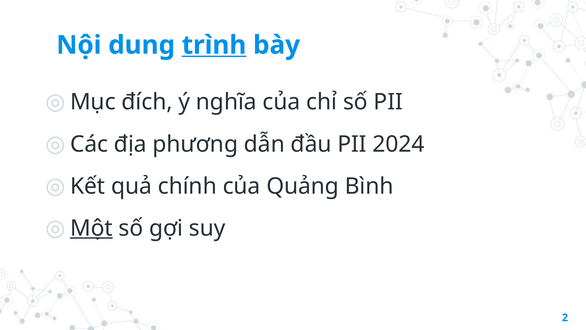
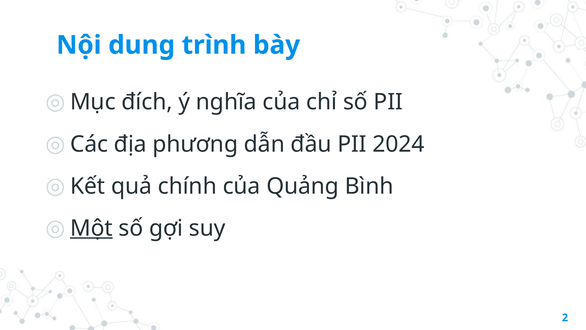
trình underline: present -> none
